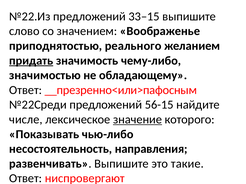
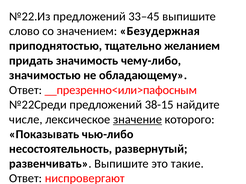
33–15: 33–15 -> 33–45
Воображенье: Воображенье -> Безудержная
реального: реального -> тщательно
придать underline: present -> none
56-15: 56-15 -> 38-15
направления: направления -> развернутый
